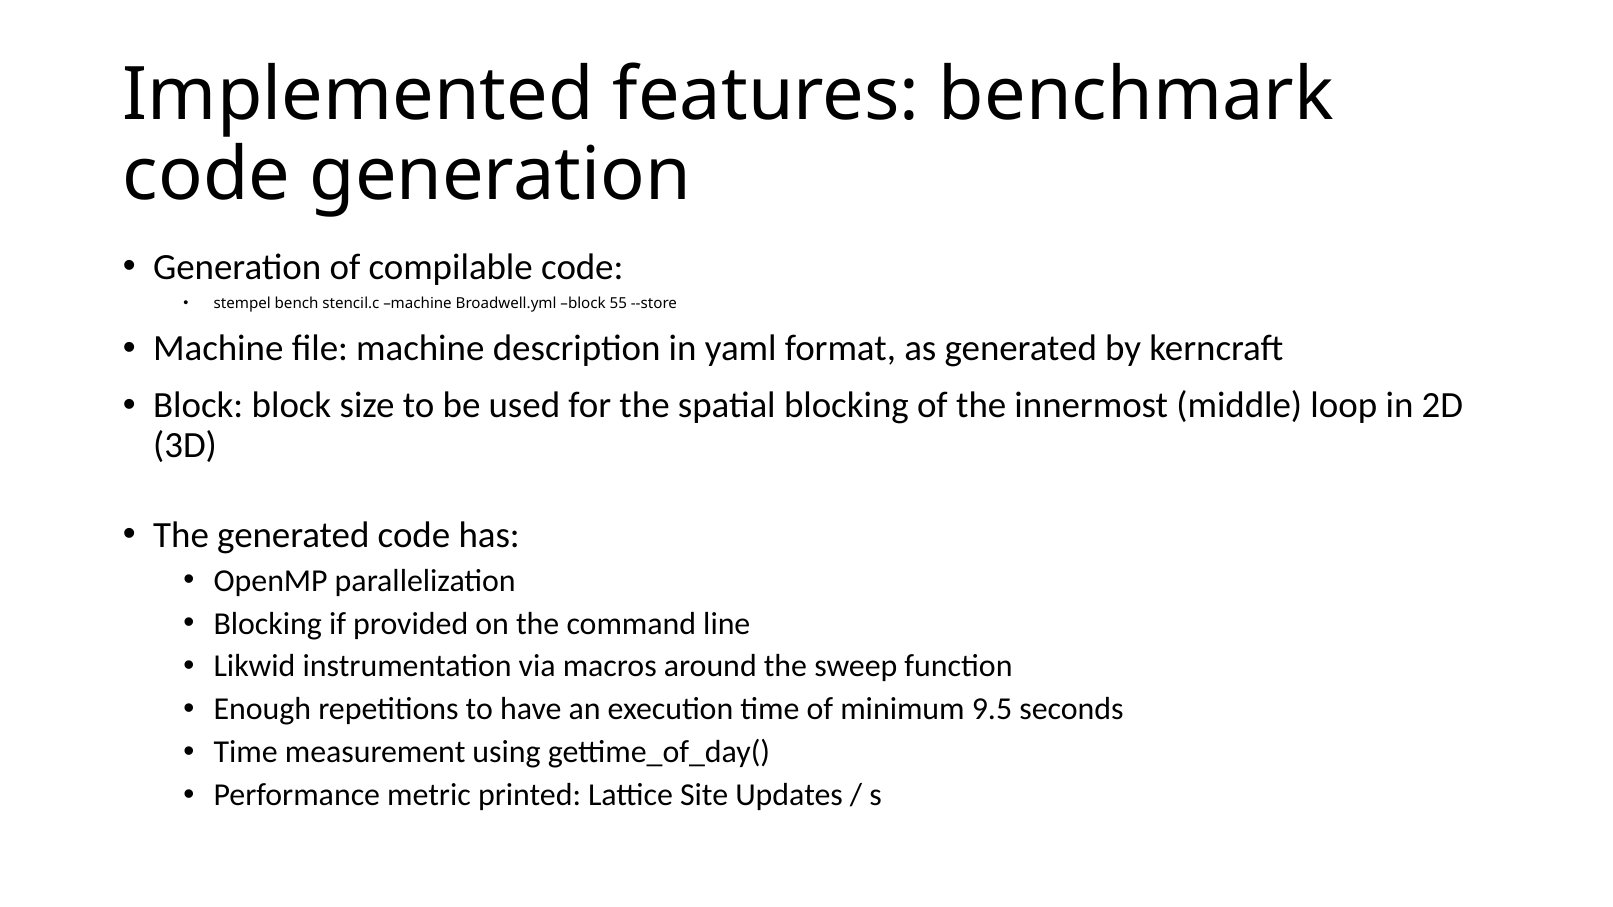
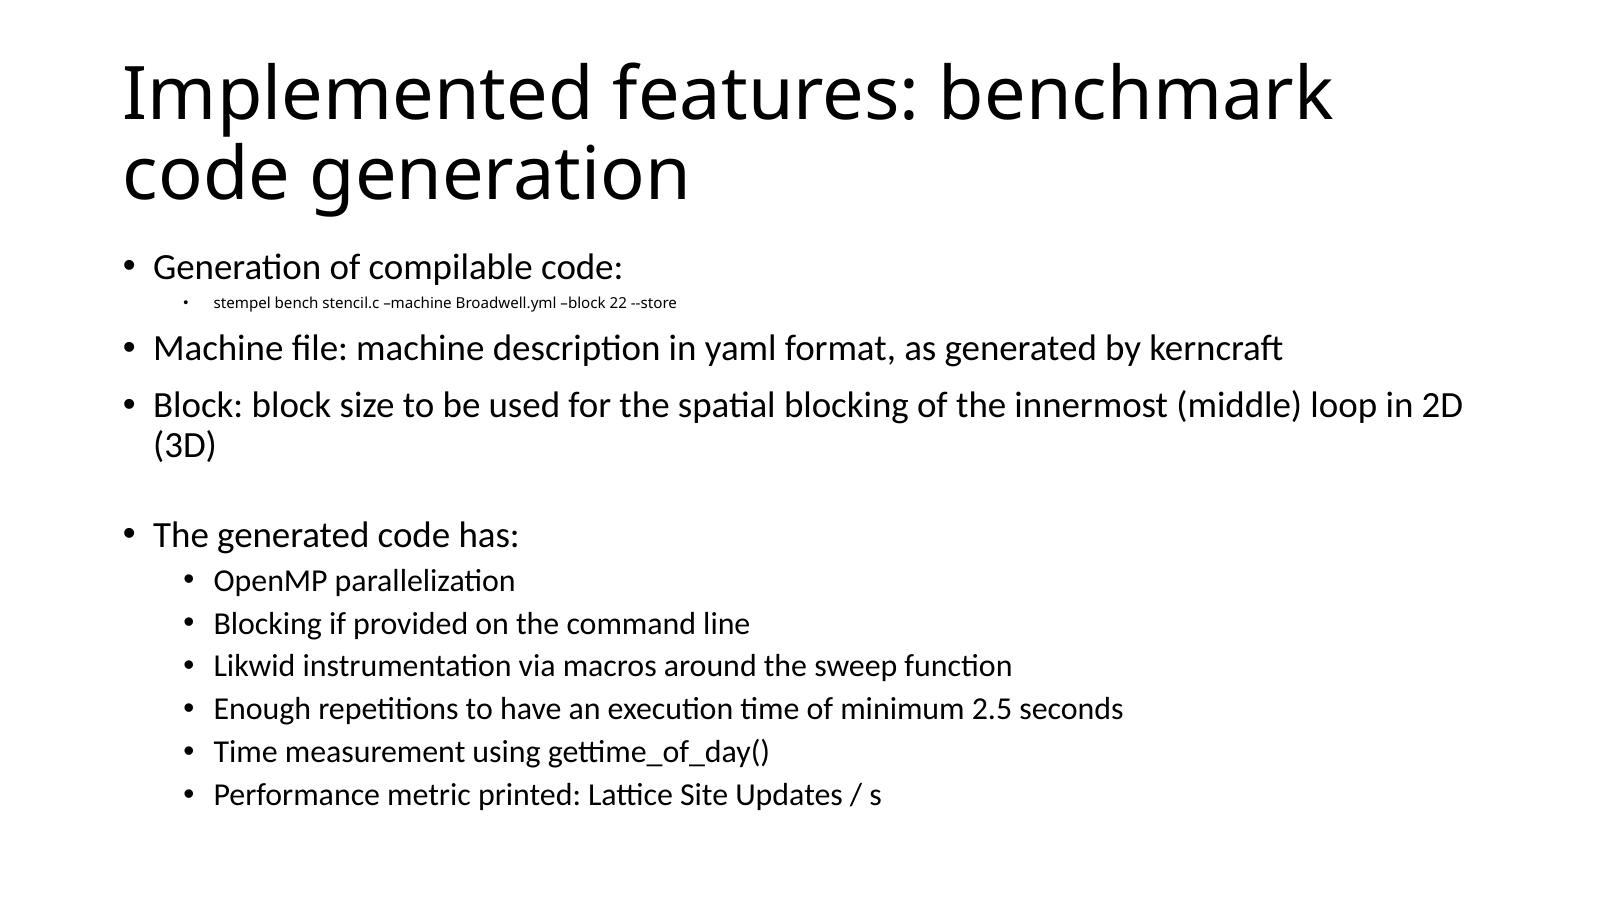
55: 55 -> 22
9.5: 9.5 -> 2.5
